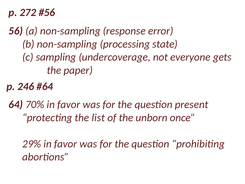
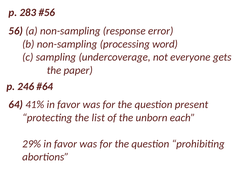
272: 272 -> 283
state: state -> word
70%: 70% -> 41%
once: once -> each
